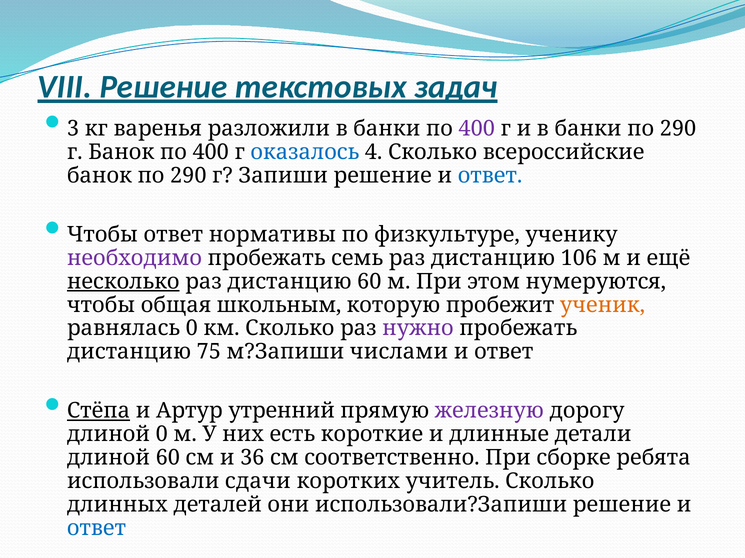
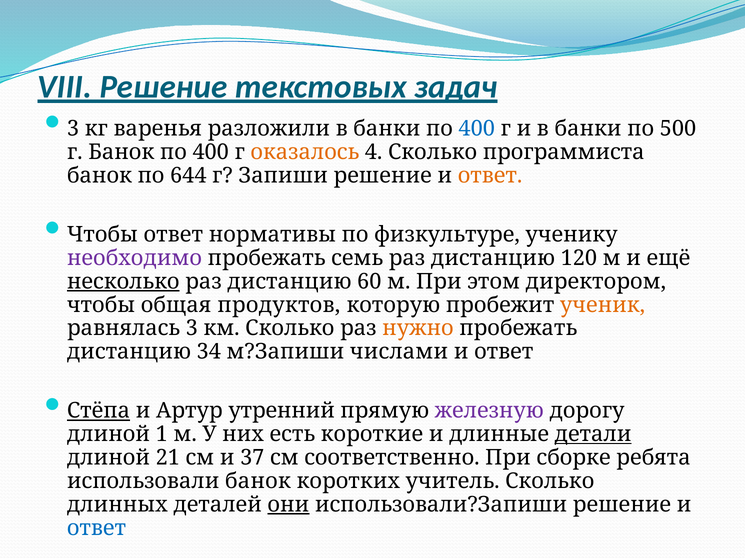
400 at (477, 129) colour: purple -> blue
банки по 290: 290 -> 500
оказалось colour: blue -> orange
всероссийские: всероссийские -> программиста
банок по 290: 290 -> 644
ответ at (490, 176) colour: blue -> orange
106: 106 -> 120
нумеруются: нумеруются -> директором
школьным: школьным -> продуктов
равнялась 0: 0 -> 3
нужно colour: purple -> orange
75: 75 -> 34
длиной 0: 0 -> 1
детали underline: none -> present
длиной 60: 60 -> 21
36: 36 -> 37
использовали сдачи: сдачи -> банок
они underline: none -> present
